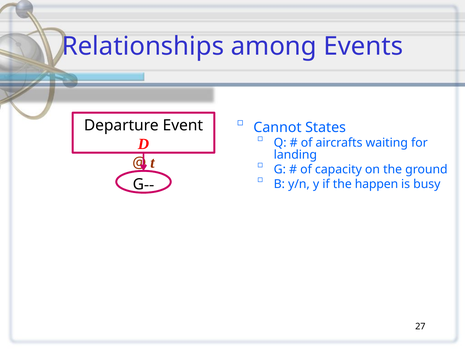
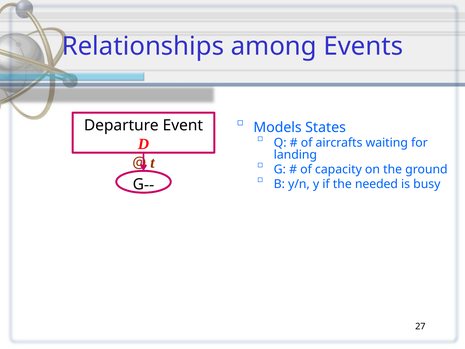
Cannot: Cannot -> Models
happen: happen -> needed
